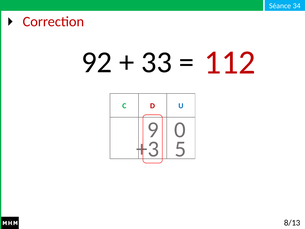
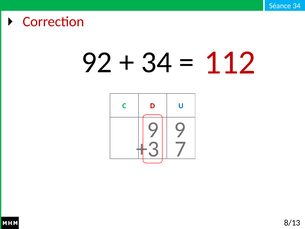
33 at (157, 62): 33 -> 34
9 0: 0 -> 9
5: 5 -> 7
